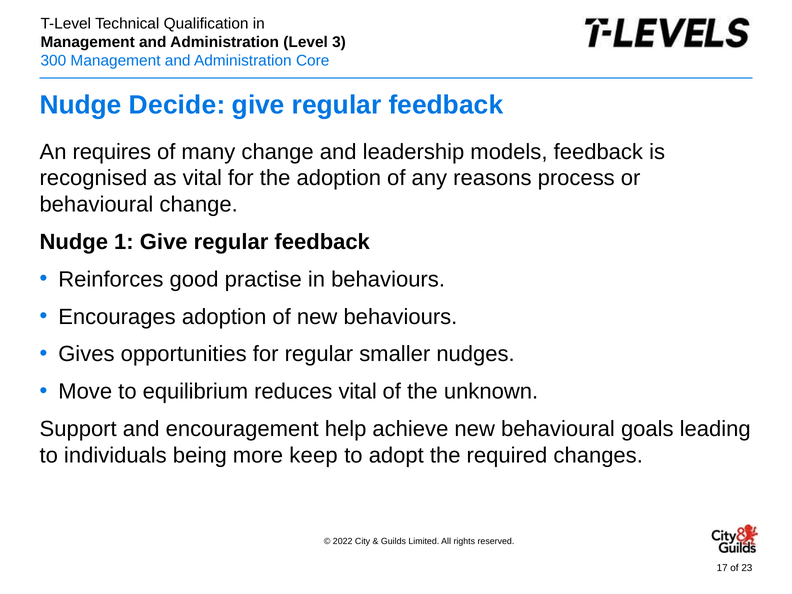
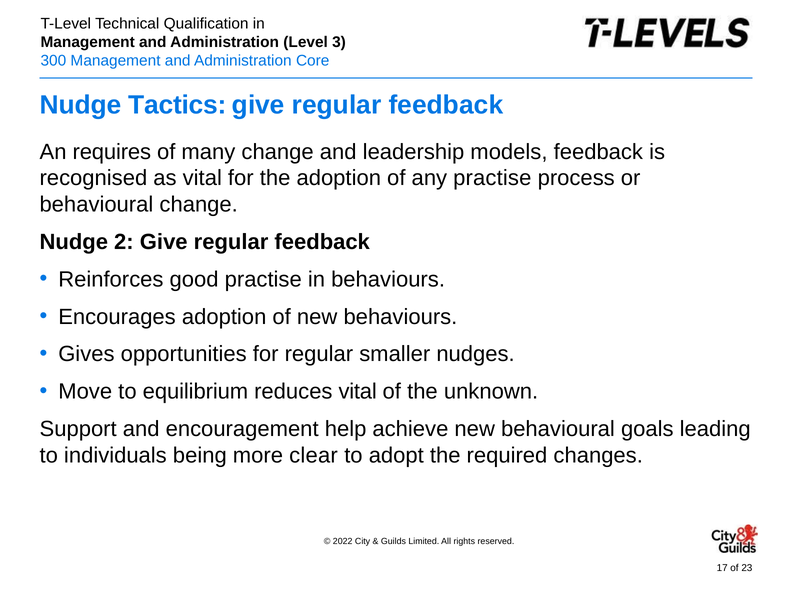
Decide: Decide -> Tactics
any reasons: reasons -> practise
1: 1 -> 2
keep: keep -> clear
